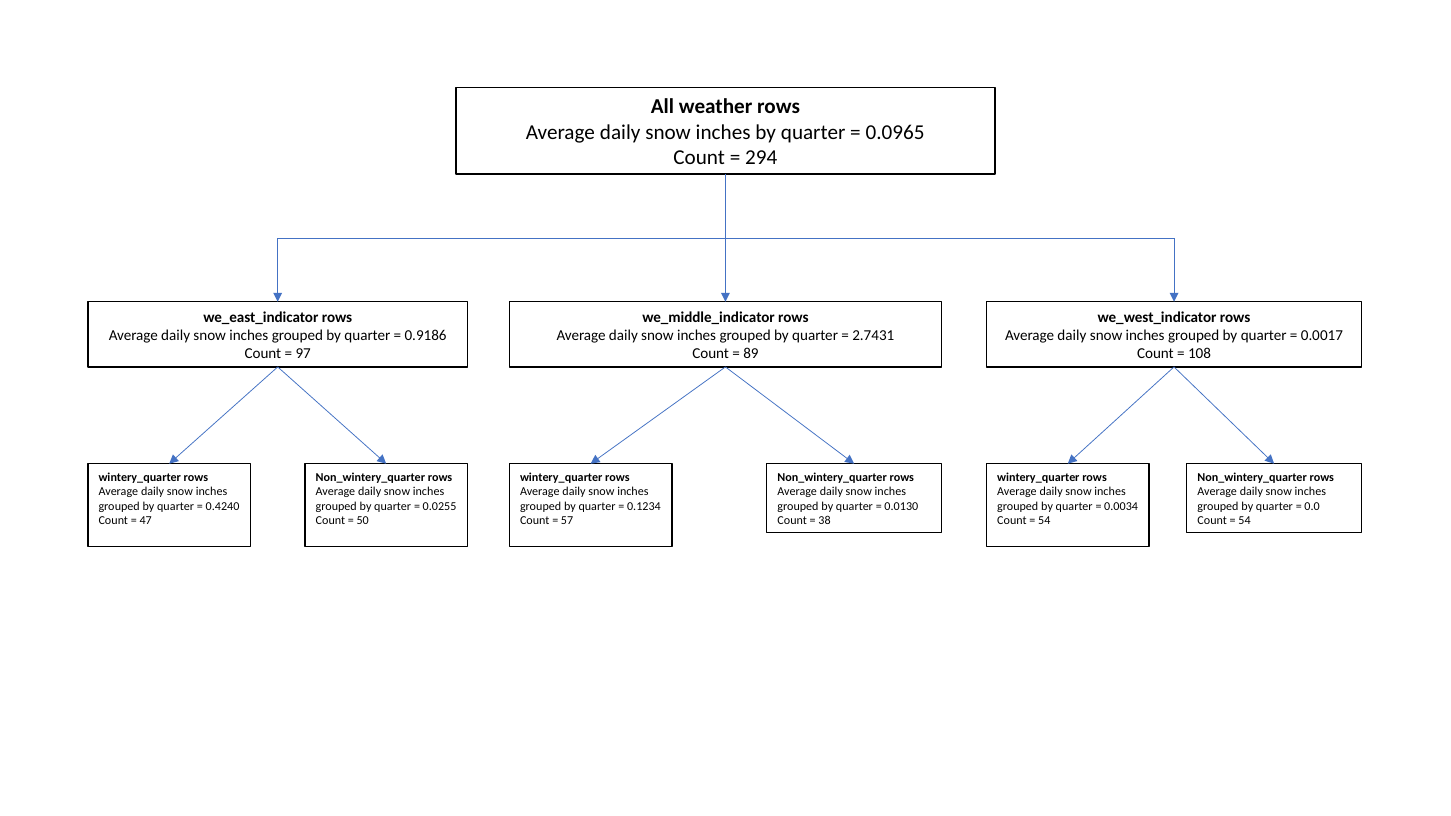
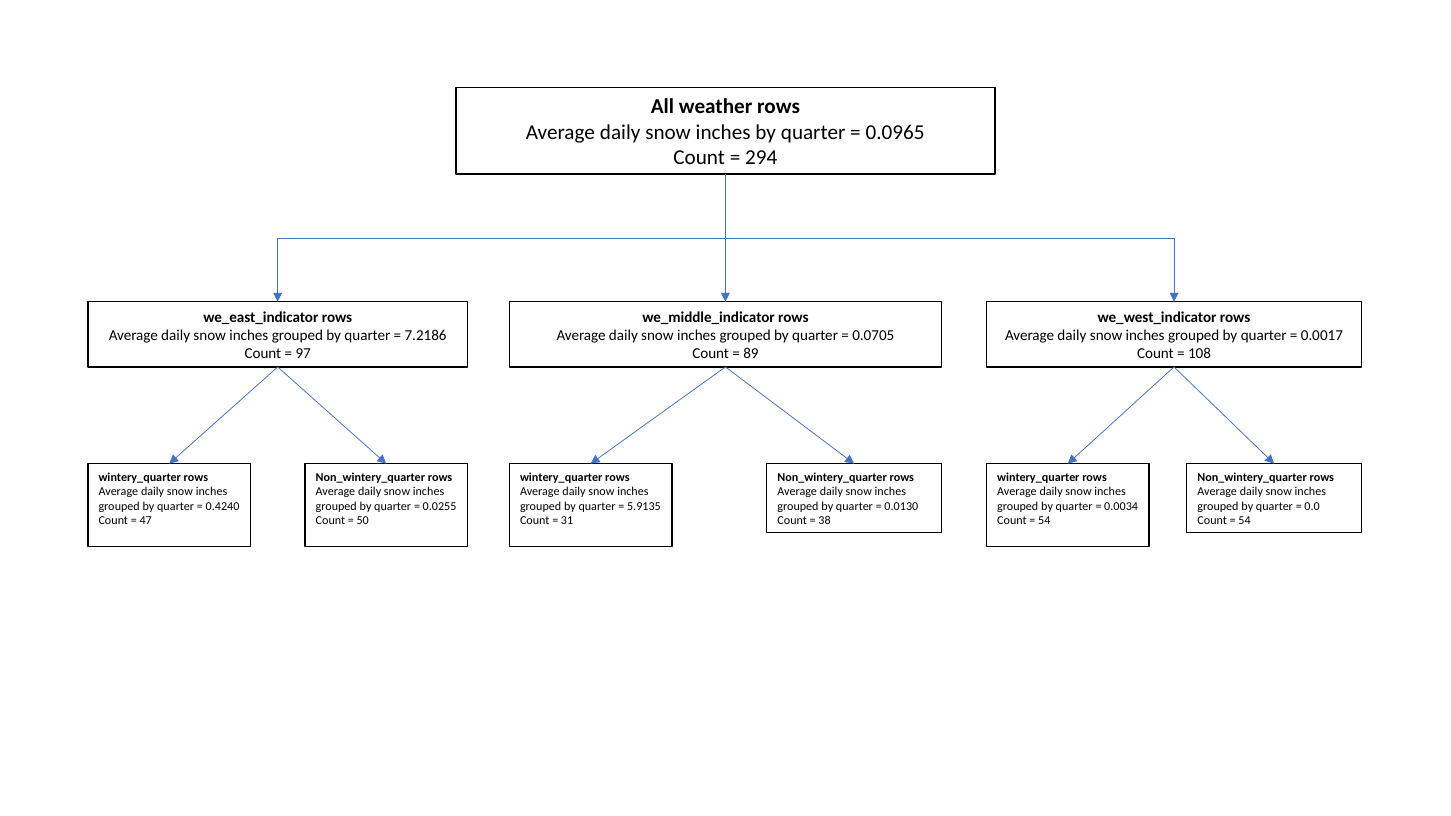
0.9186: 0.9186 -> 7.2186
2.7431: 2.7431 -> 0.0705
0.1234: 0.1234 -> 5.9135
57: 57 -> 31
